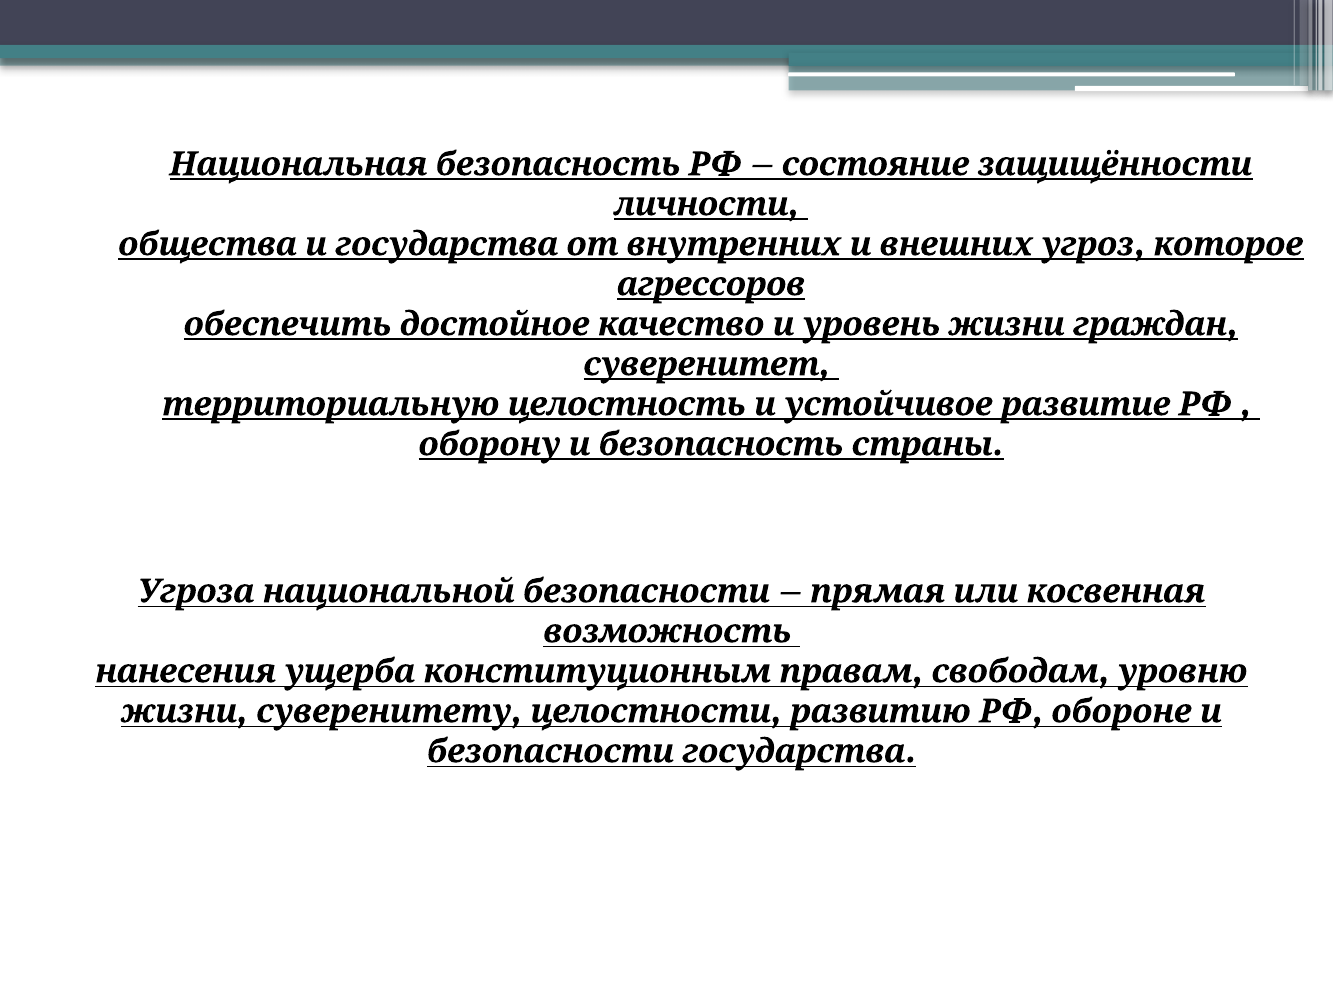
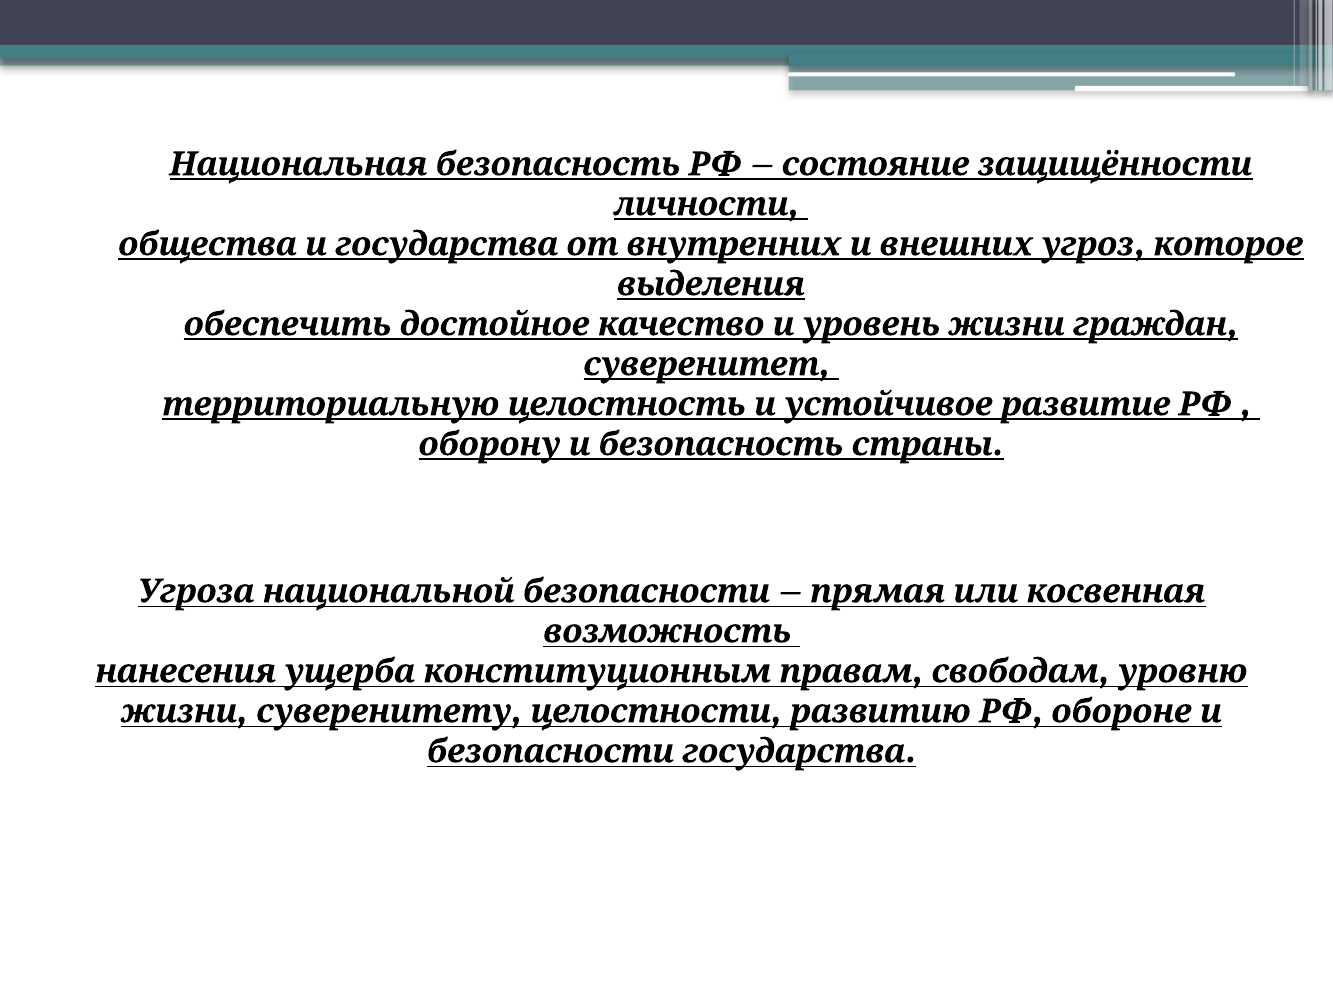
агрессоров: агрессоров -> выделения
